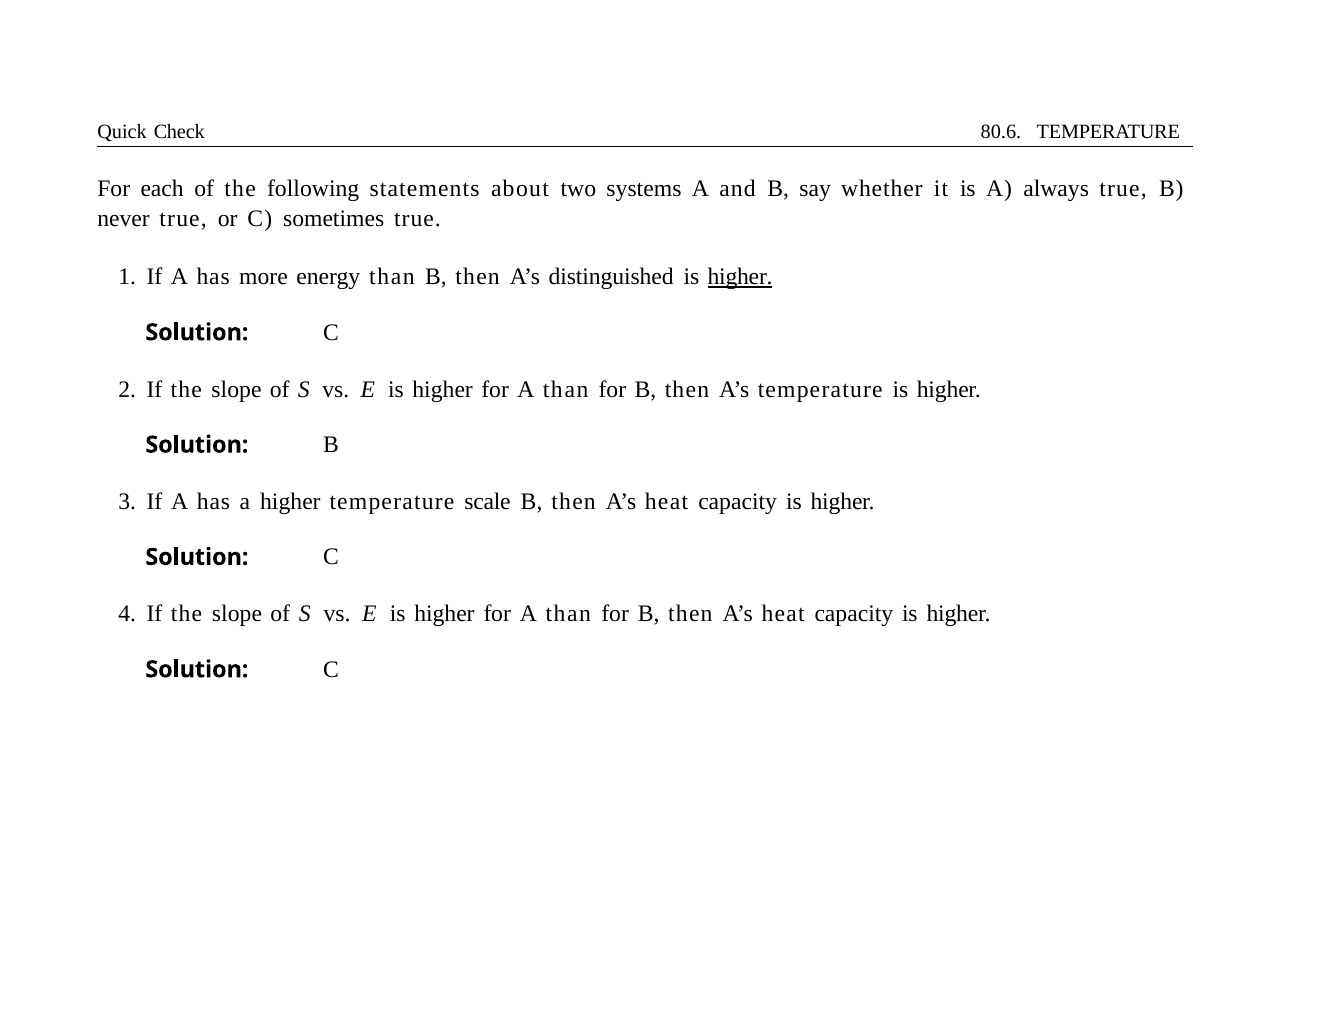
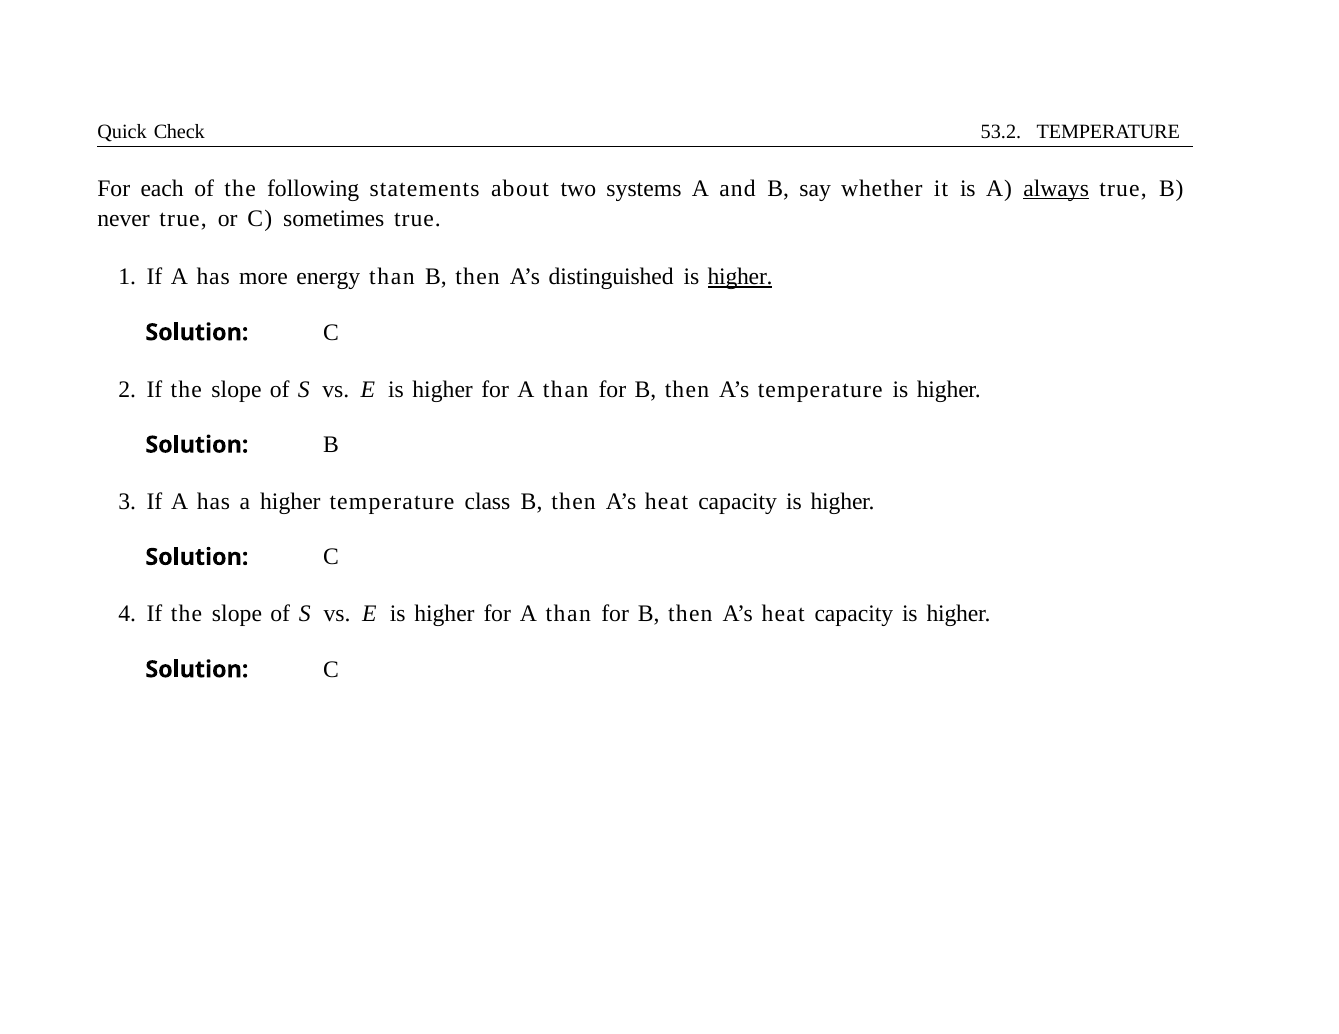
80.6: 80.6 -> 53.2
always underline: none -> present
scale: scale -> class
